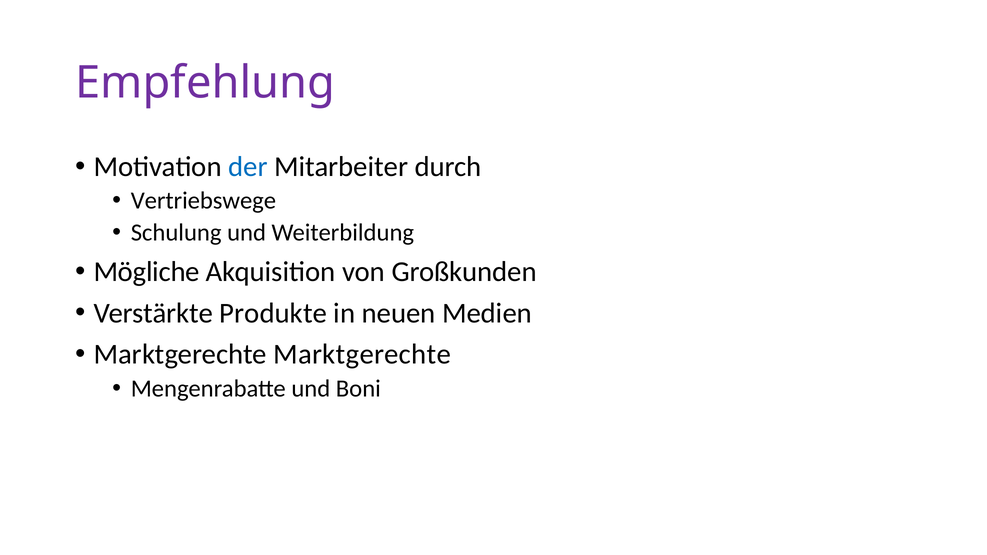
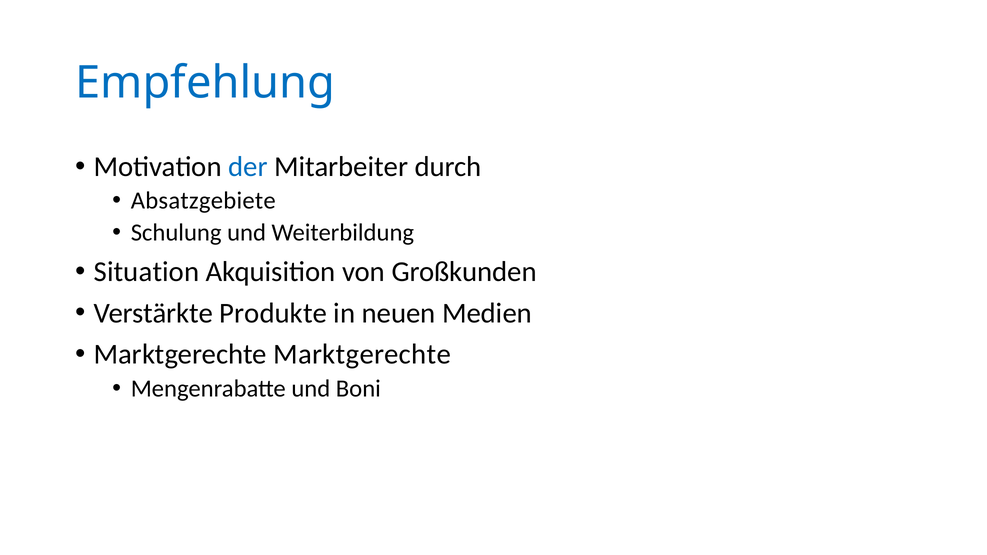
Empfehlung colour: purple -> blue
Vertriebswege: Vertriebswege -> Absatzgebiete
Mögliche: Mögliche -> Situation
